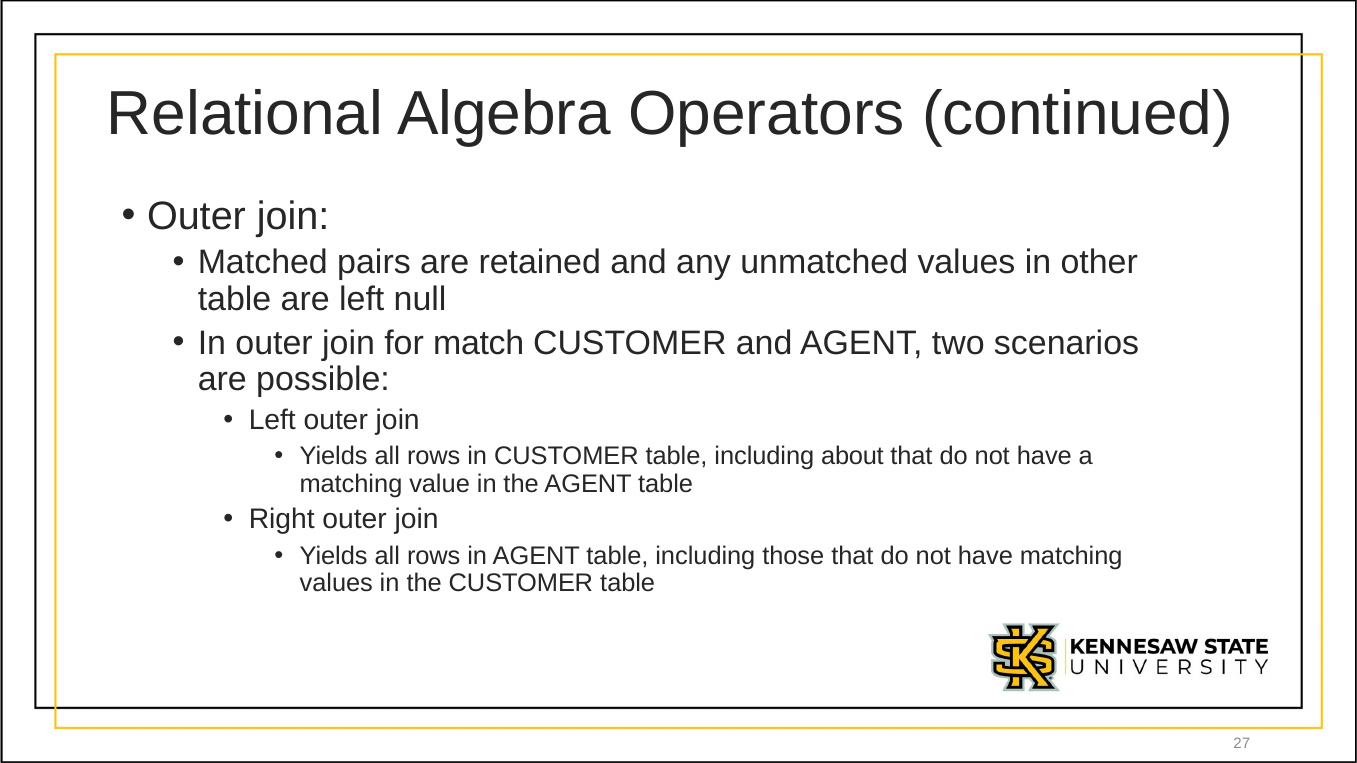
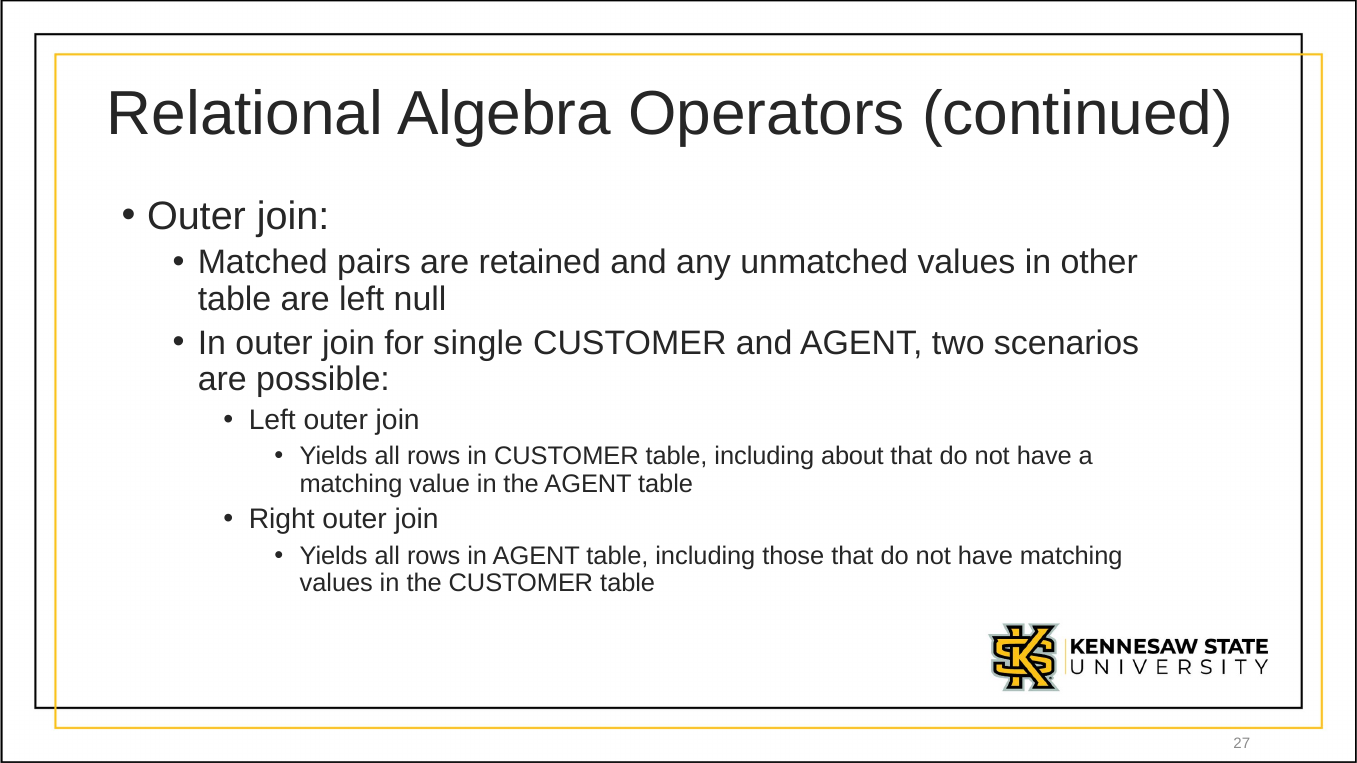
match: match -> single
